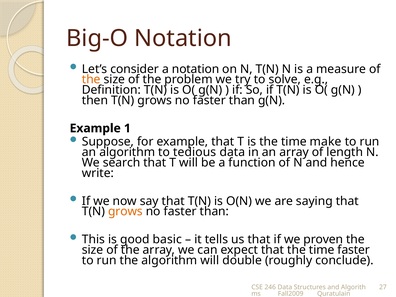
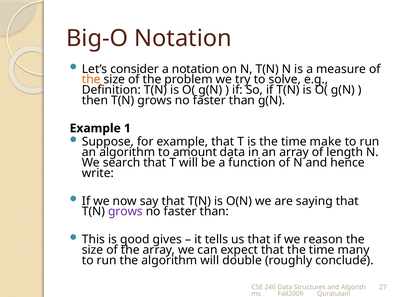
tedious: tedious -> amount
grows at (125, 211) colour: orange -> purple
basic: basic -> gives
proven: proven -> reason
time faster: faster -> many
